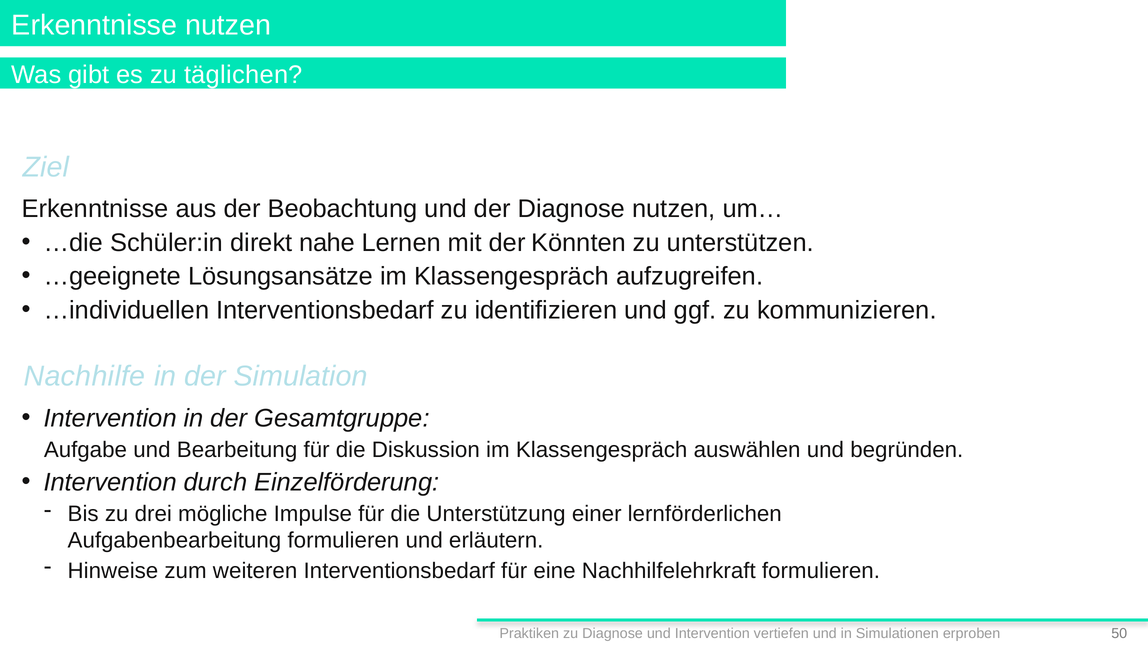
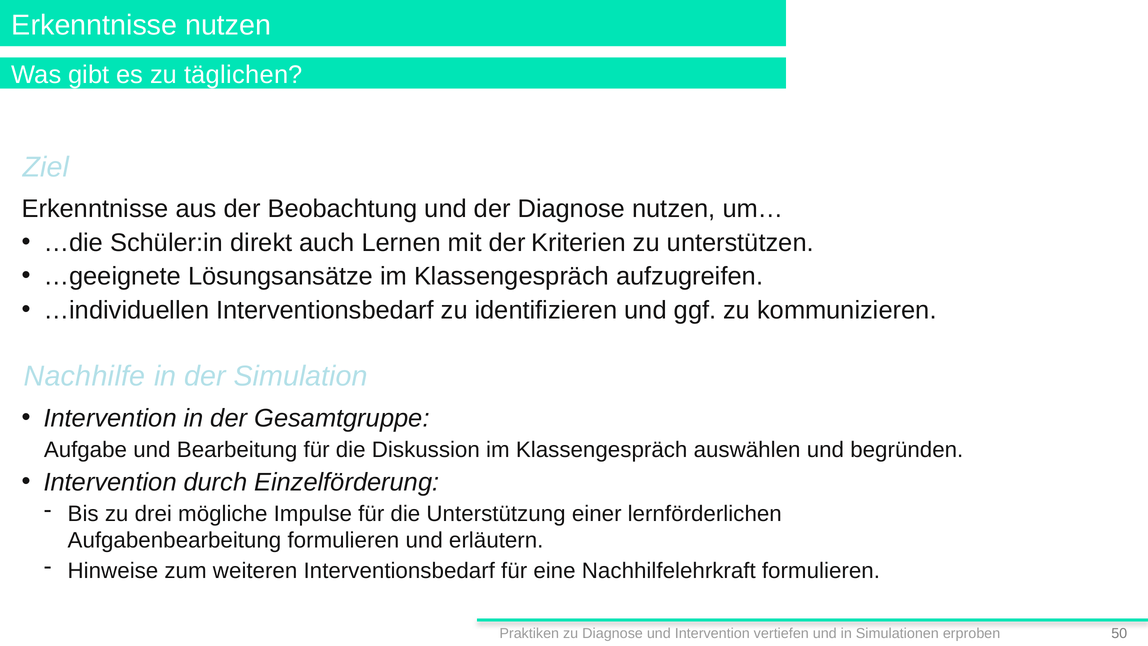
nahe: nahe -> auch
Könnten: Könnten -> Kriterien
